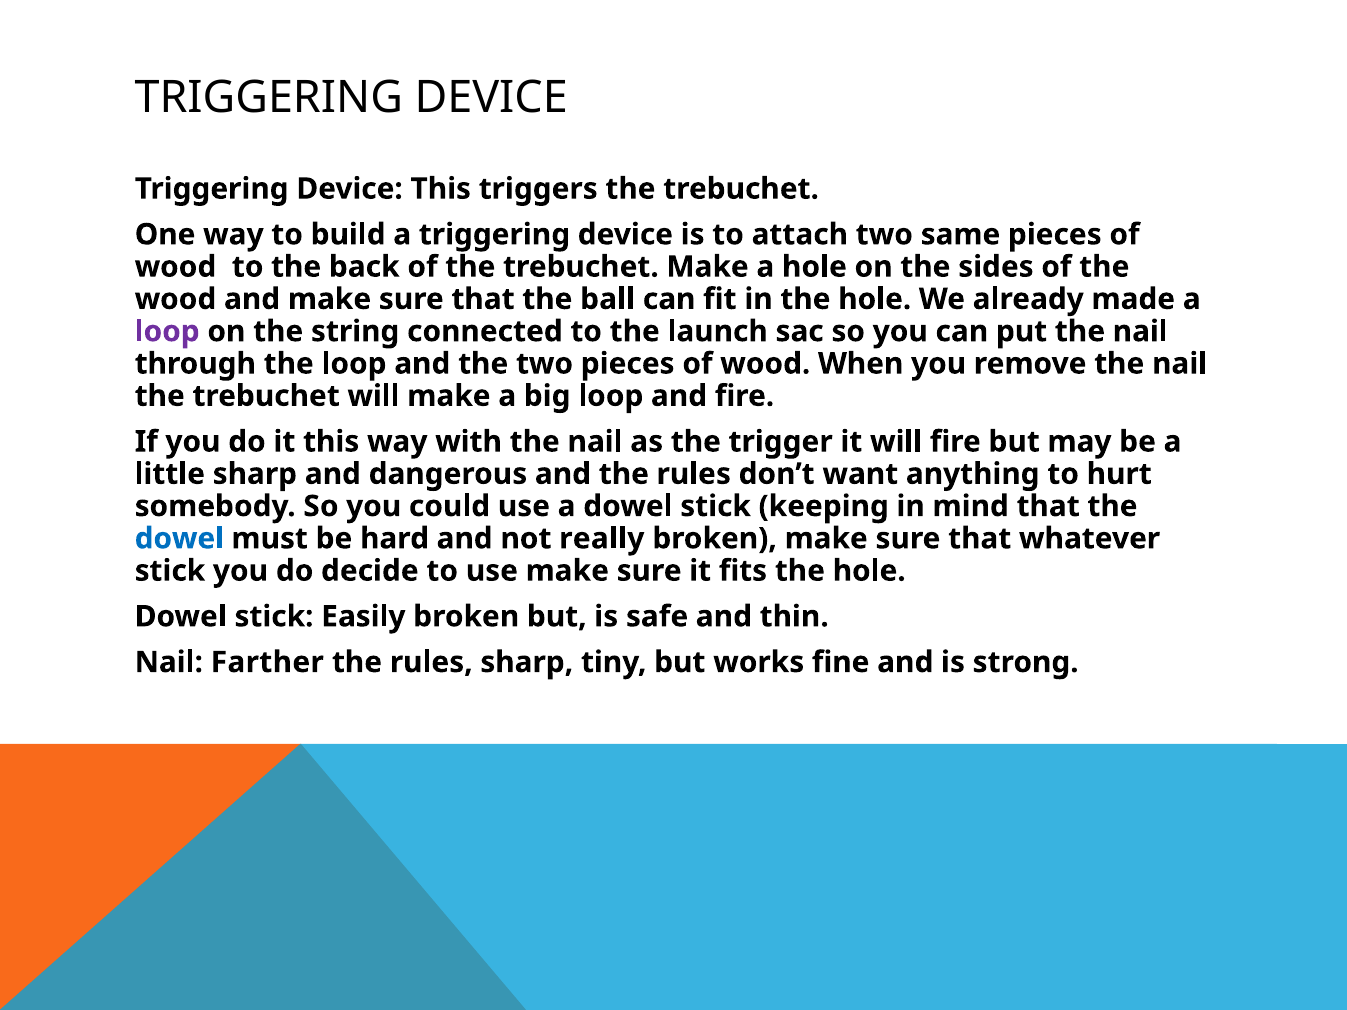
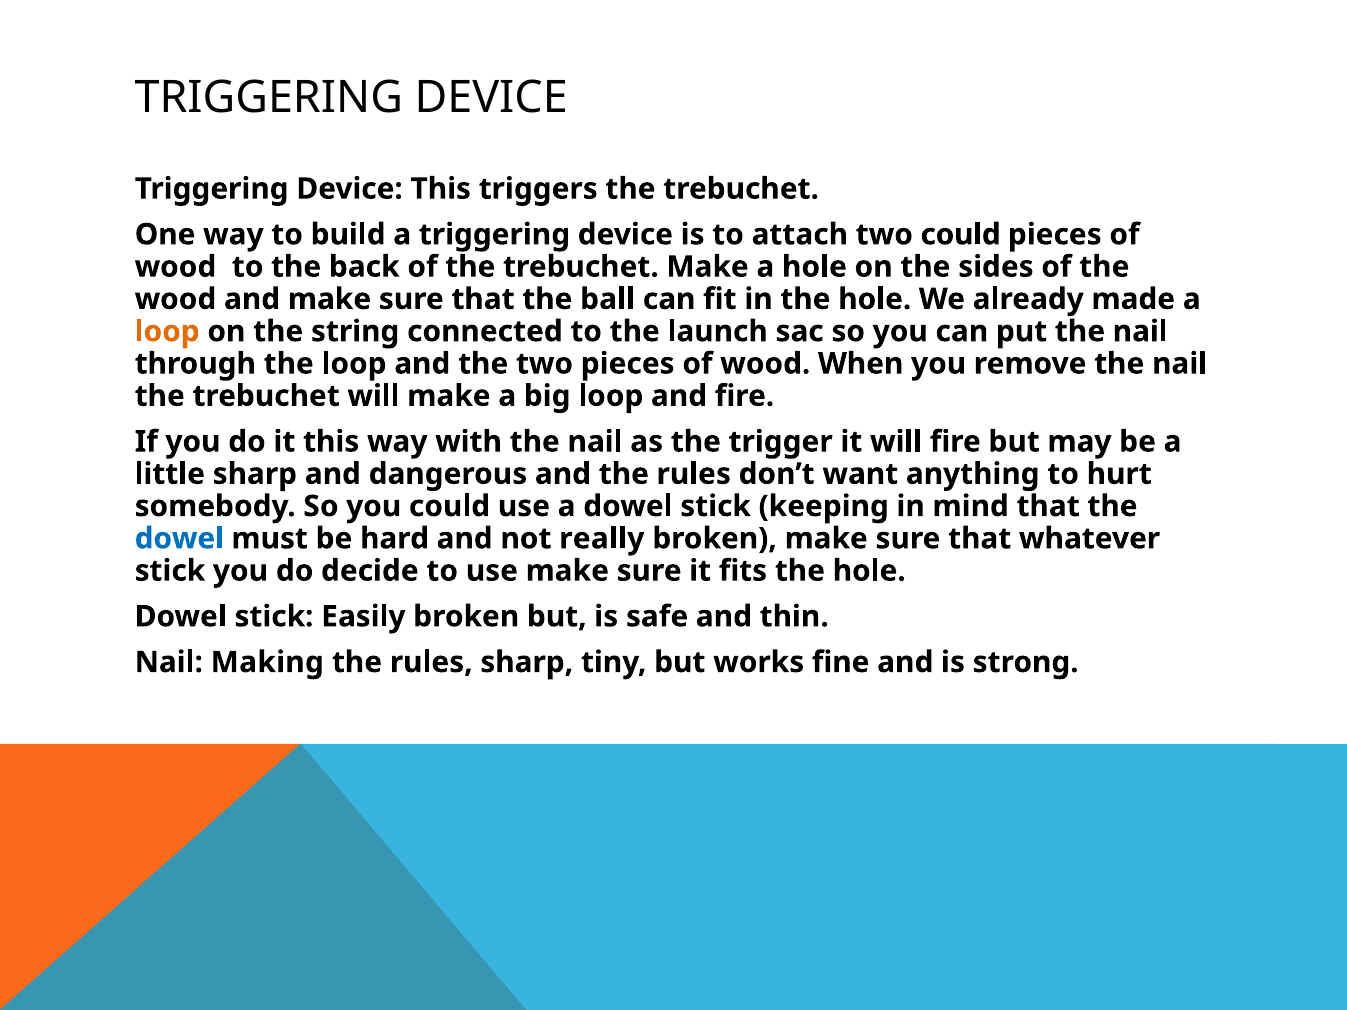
two same: same -> could
loop at (167, 331) colour: purple -> orange
Farther: Farther -> Making
